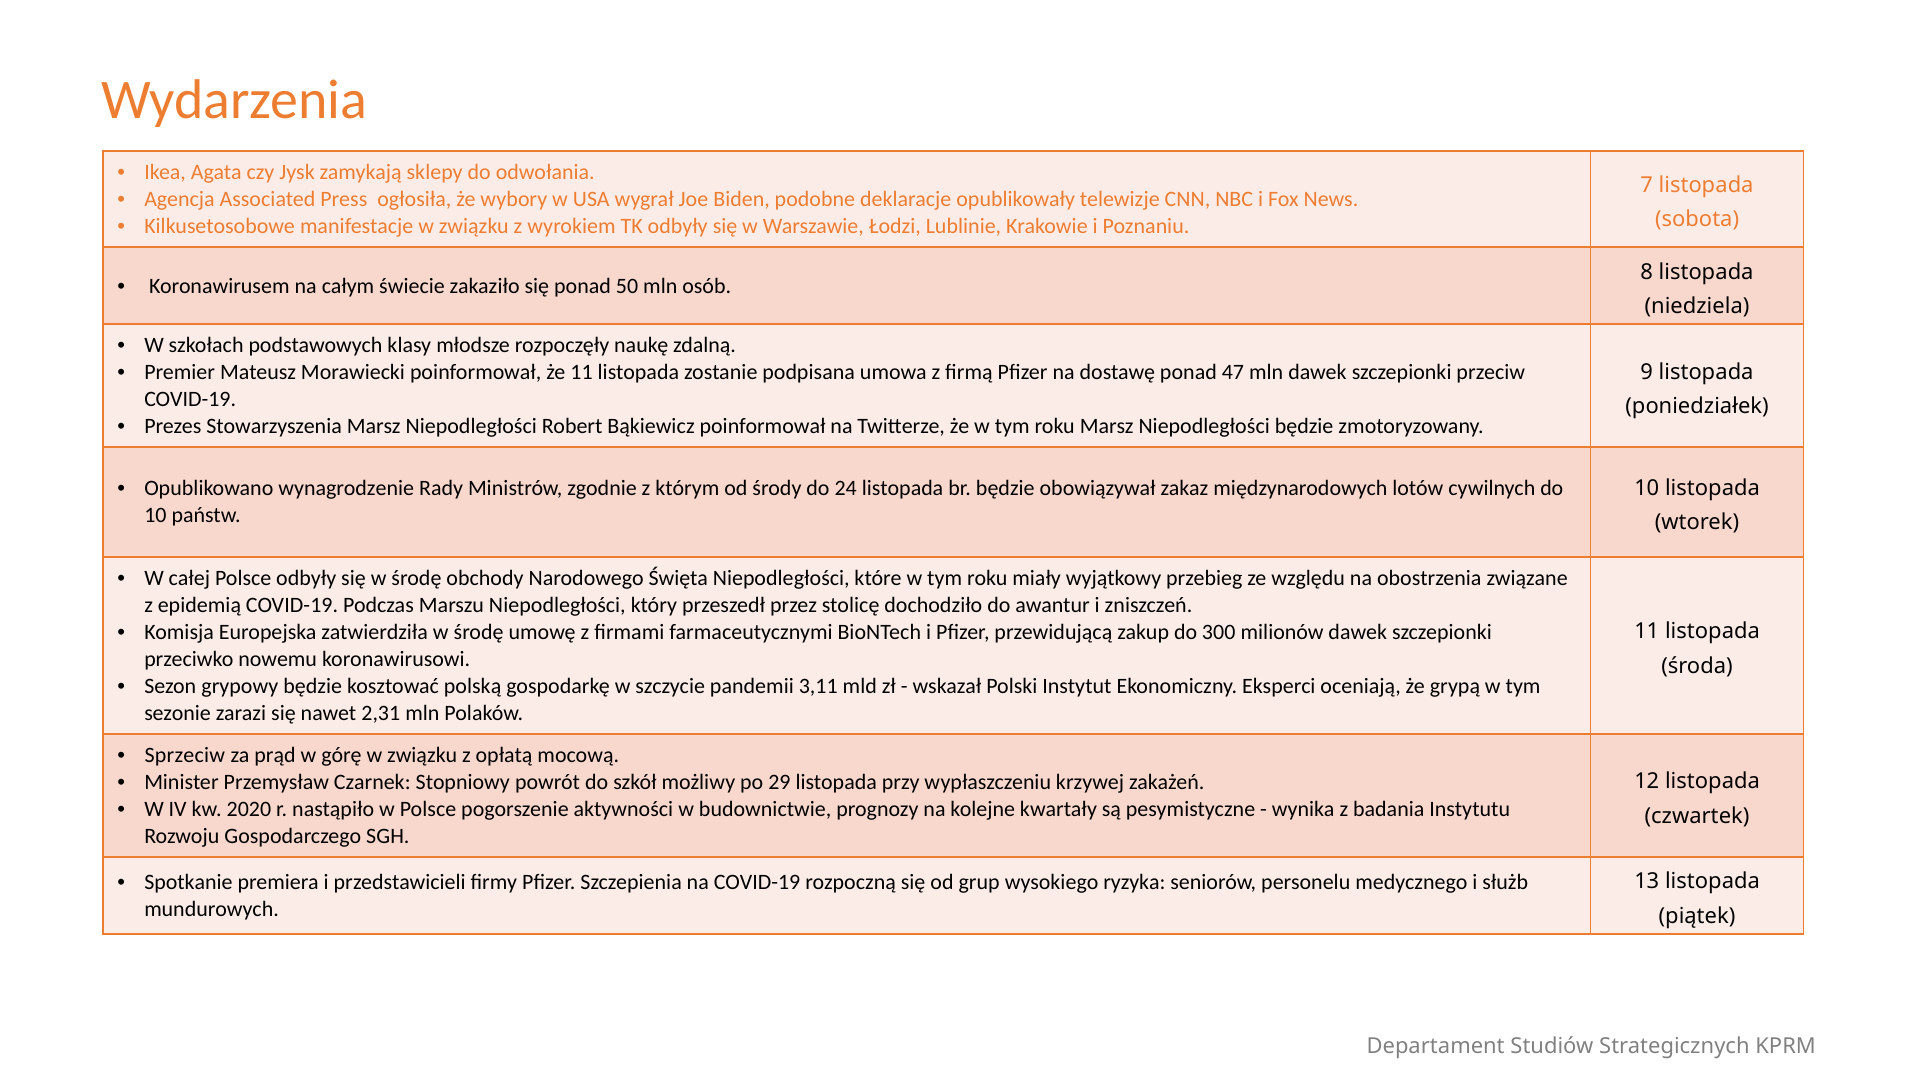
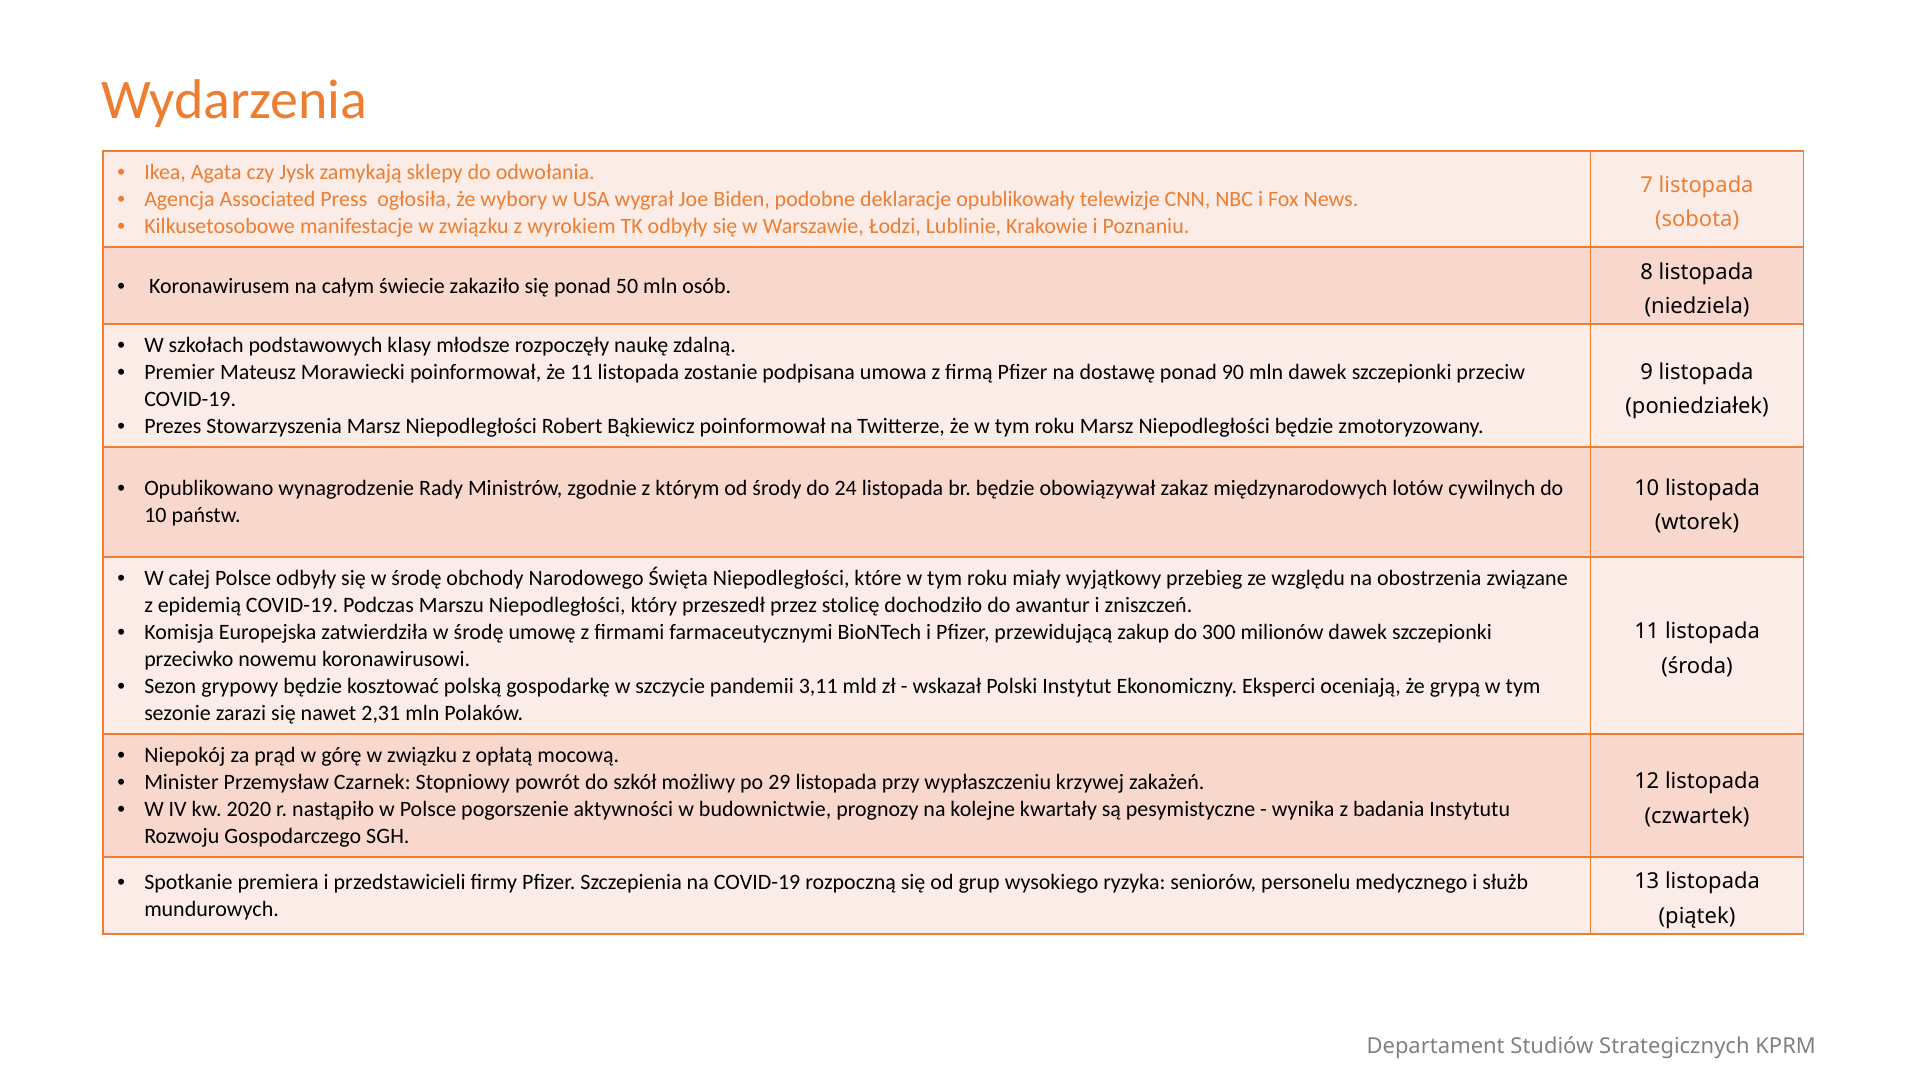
47: 47 -> 90
Sprzeciw: Sprzeciw -> Niepokój
